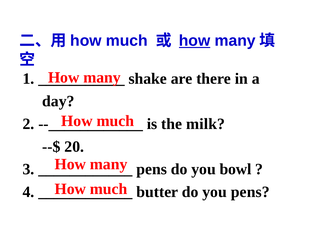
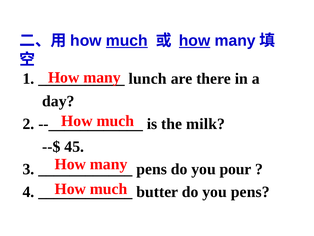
much at (127, 41) underline: none -> present
shake: shake -> lunch
20: 20 -> 45
bowl: bowl -> pour
